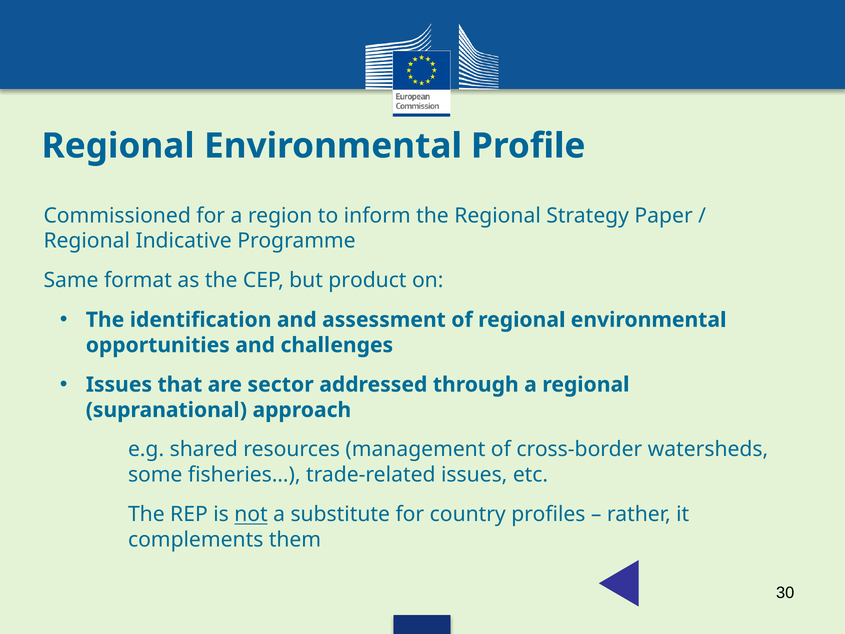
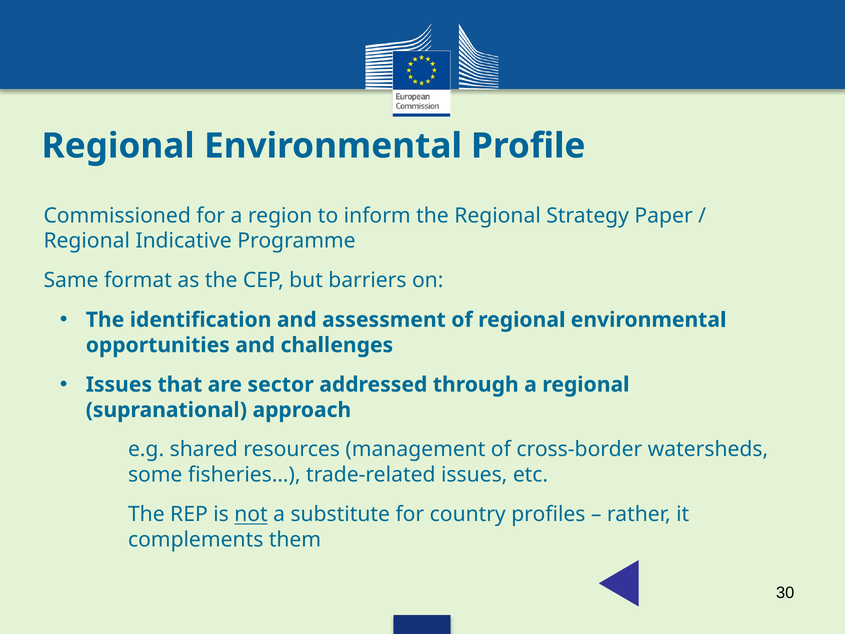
product: product -> barriers
